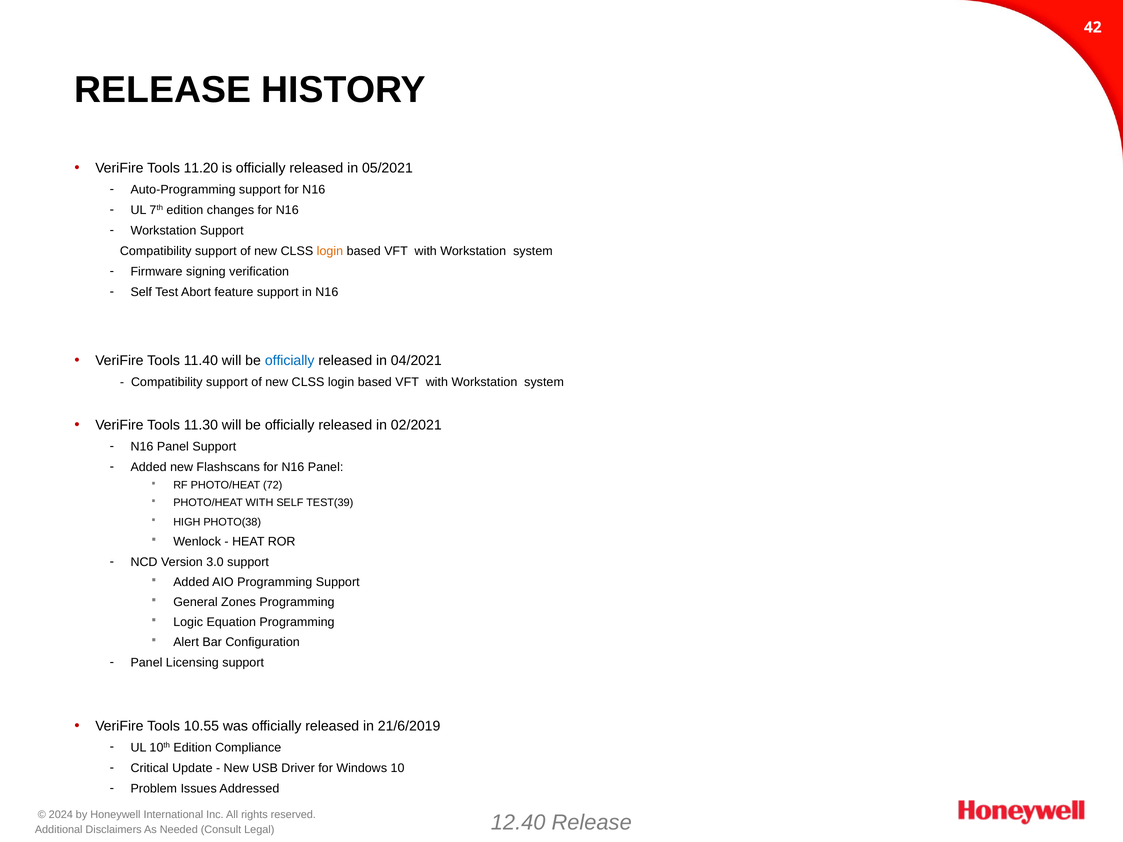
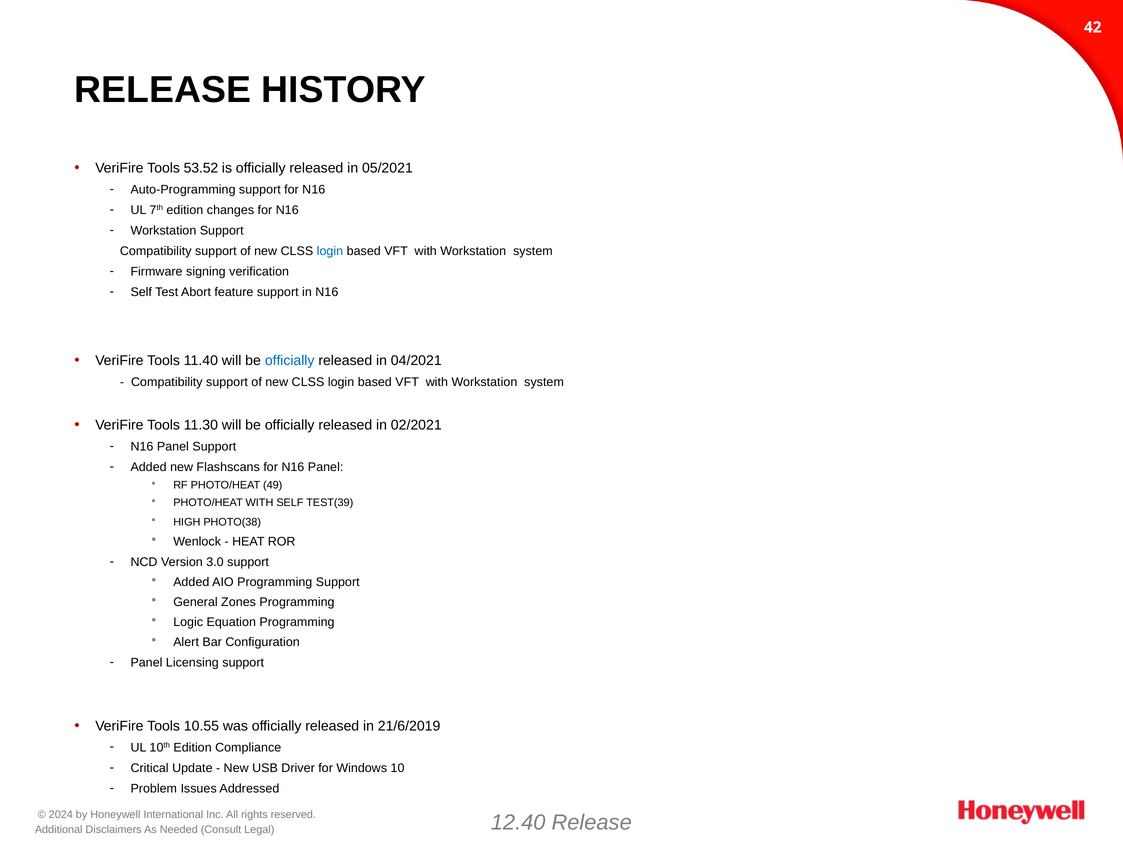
11.20: 11.20 -> 53.52
login at (330, 251) colour: orange -> blue
72: 72 -> 49
